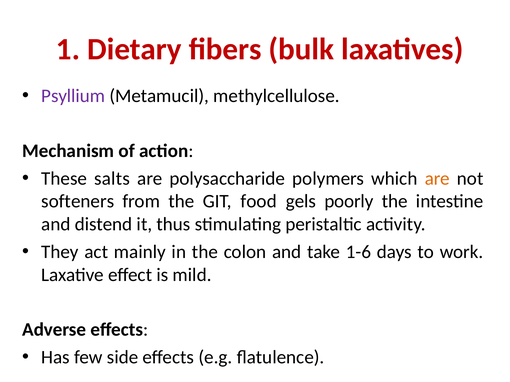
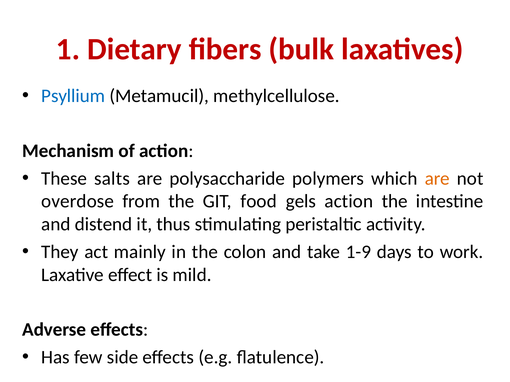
Psyllium colour: purple -> blue
softeners: softeners -> overdose
gels poorly: poorly -> action
1-6: 1-6 -> 1-9
